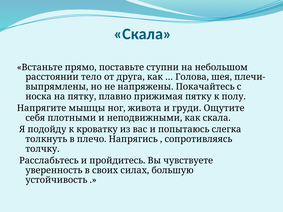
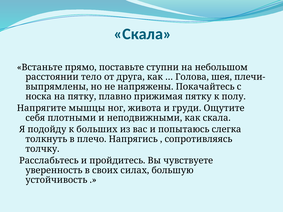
кроватку: кроватку -> больших
